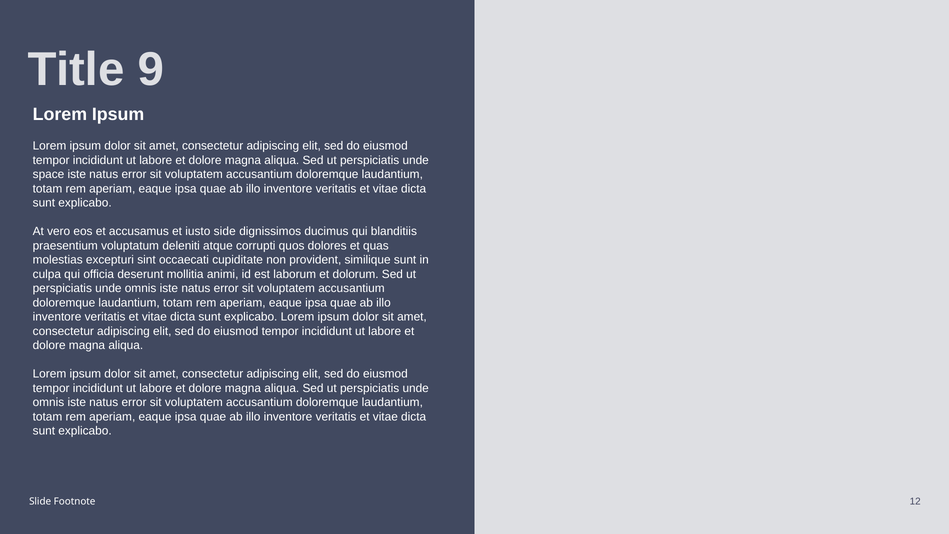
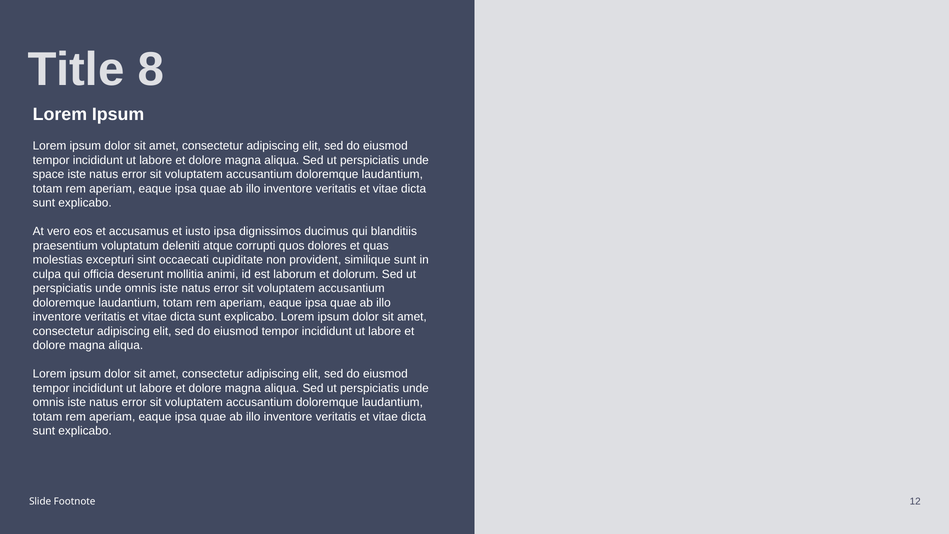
9: 9 -> 8
iusto side: side -> ipsa
